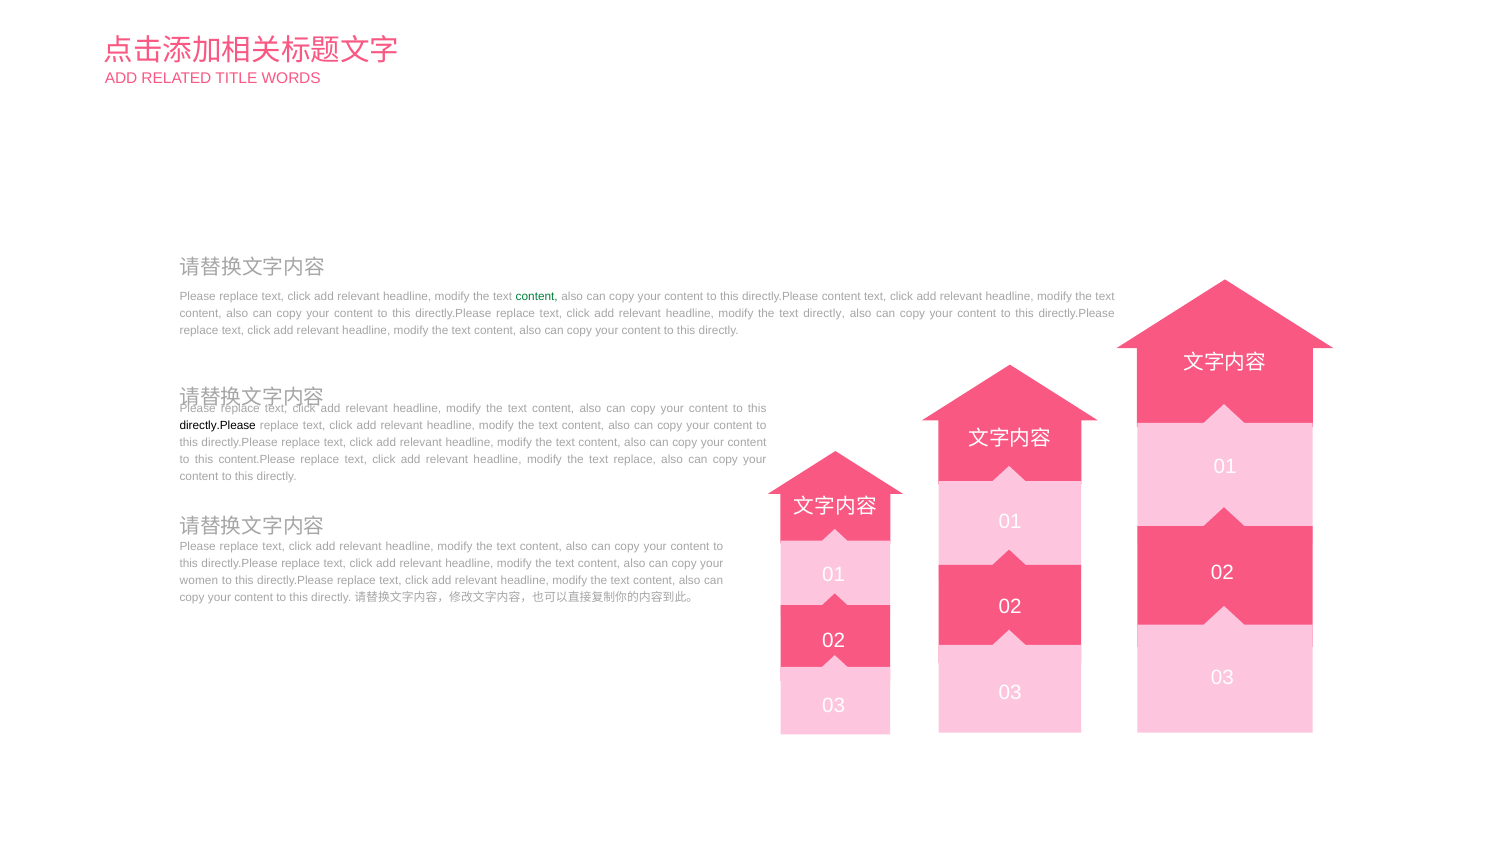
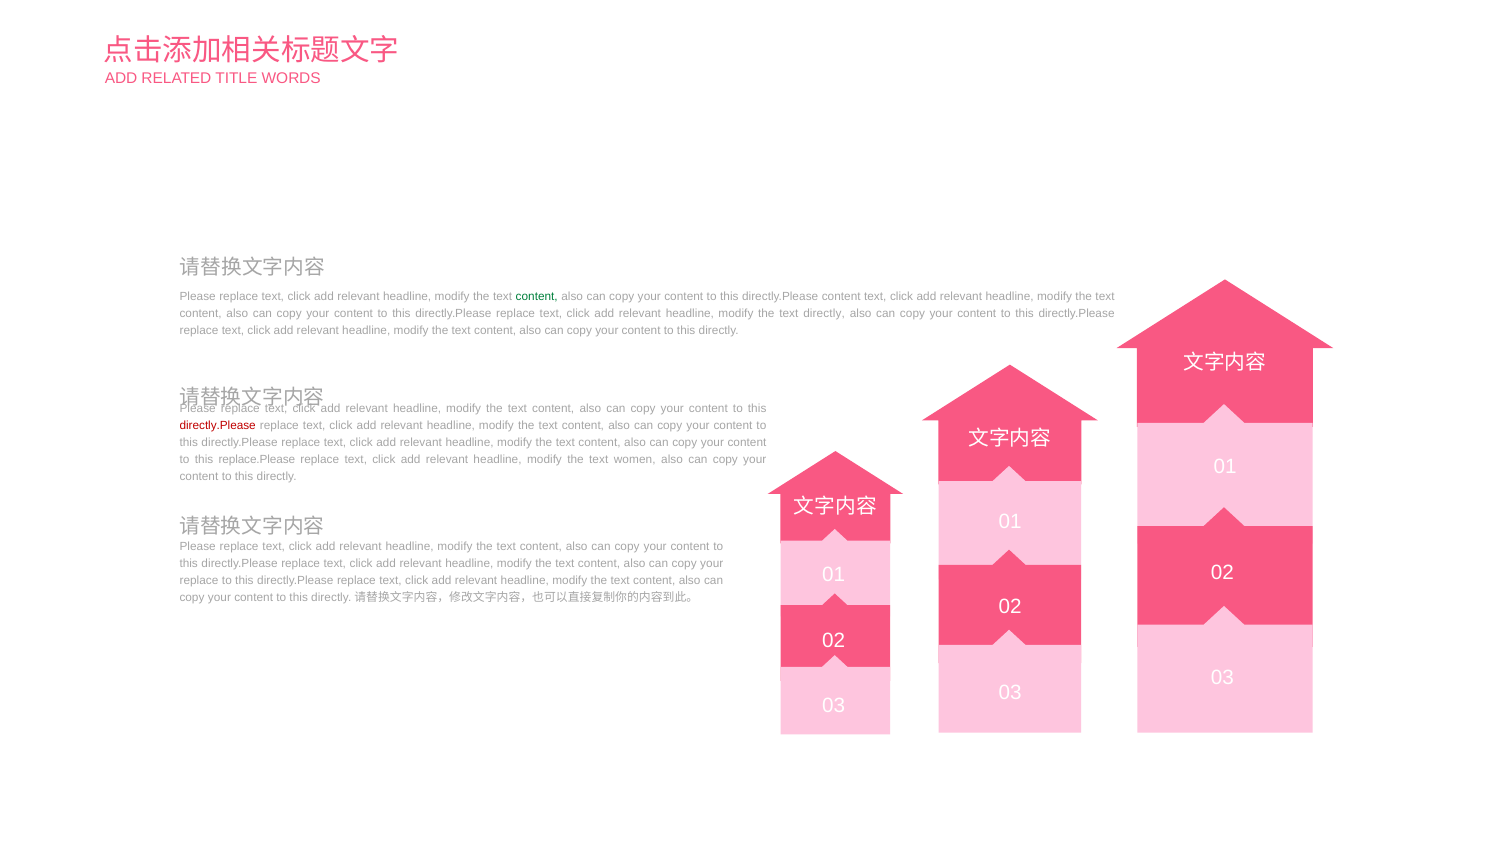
directly.Please at (218, 426) colour: black -> red
content.Please: content.Please -> replace.Please
text replace: replace -> women
women at (199, 581): women -> replace
